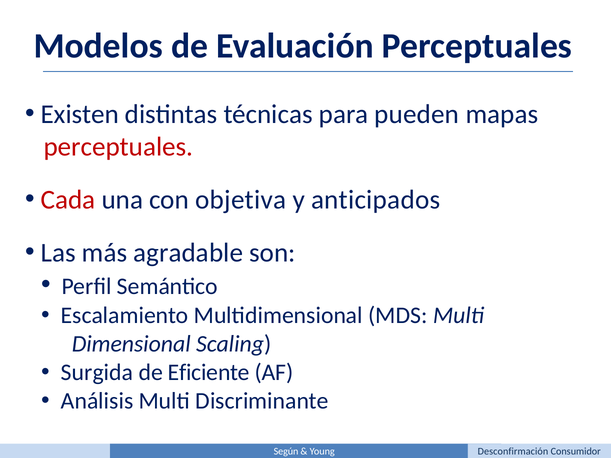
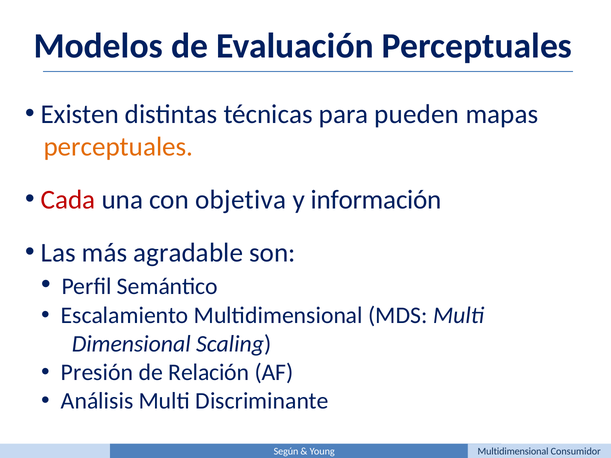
perceptuales at (118, 147) colour: red -> orange
anticipados: anticipados -> información
Surgida: Surgida -> Presión
Eficiente: Eficiente -> Relación
Young Desconfirmación: Desconfirmación -> Multidimensional
